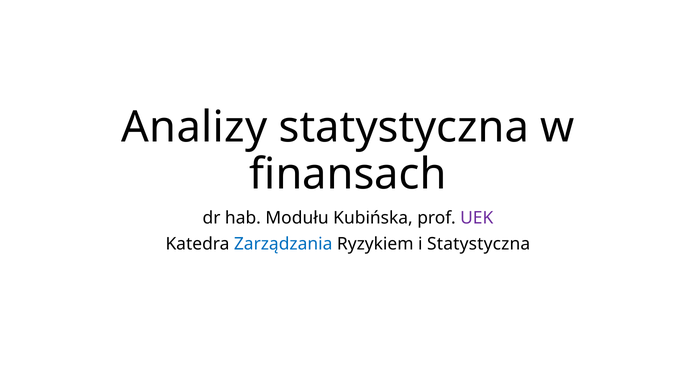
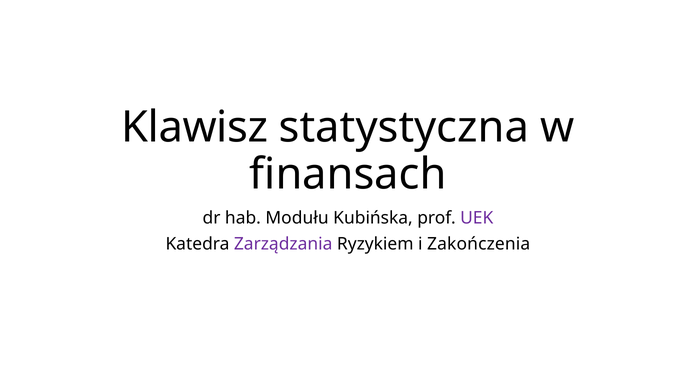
Analizy: Analizy -> Klawisz
Zarządzania colour: blue -> purple
i Statystyczna: Statystyczna -> Zakończenia
